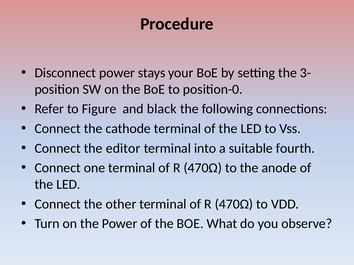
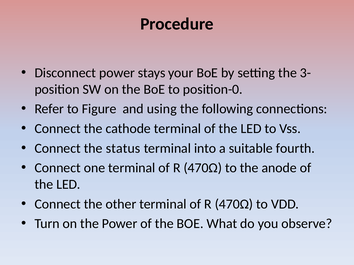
black: black -> using
editor: editor -> status
